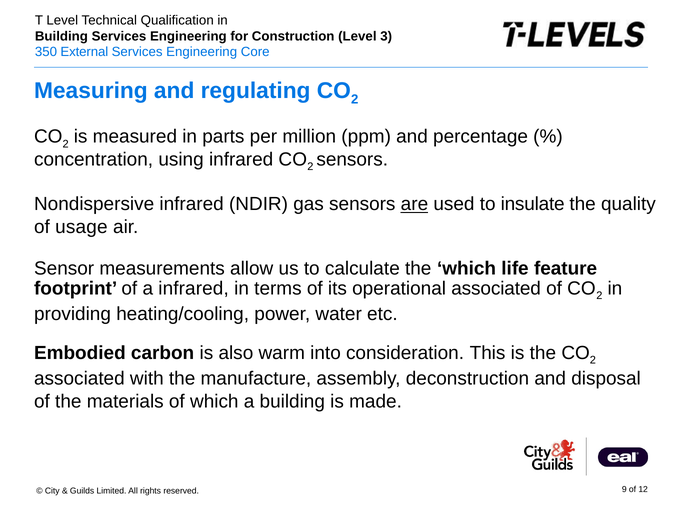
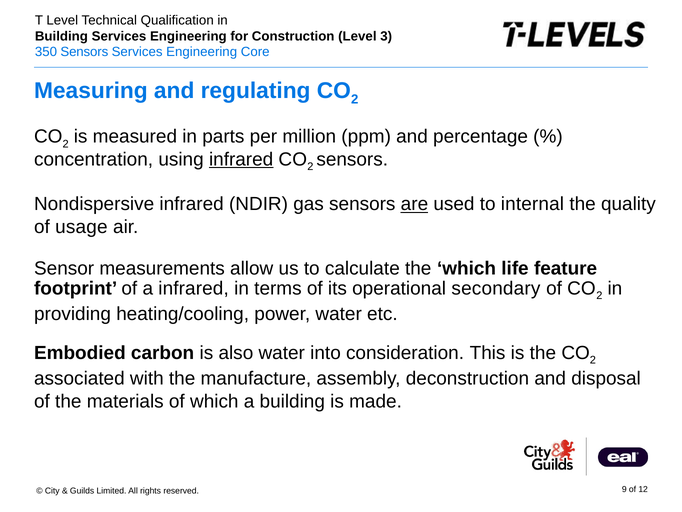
External at (84, 52): External -> Sensors
infrared at (241, 159) underline: none -> present
insulate: insulate -> internal
operational associated: associated -> secondary
also warm: warm -> water
